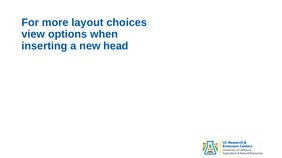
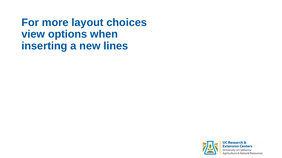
head: head -> lines
